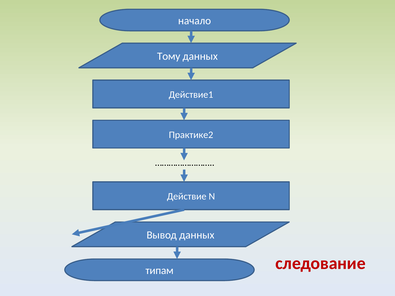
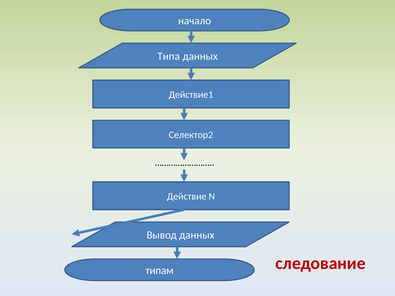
Тому: Тому -> Типа
Практике2: Практике2 -> Селектор2
